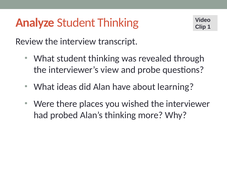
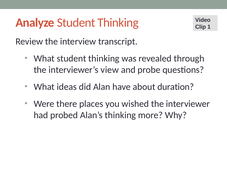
learning: learning -> duration
